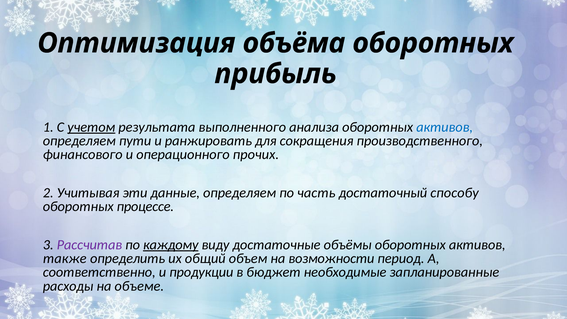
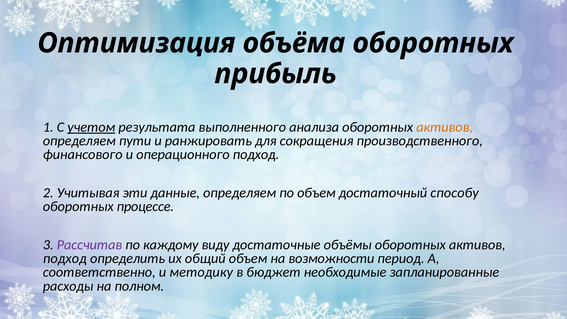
активов at (445, 127) colour: blue -> orange
операционного прочих: прочих -> подход
по часть: часть -> объем
каждому underline: present -> none
также at (65, 258): также -> подход
продукции: продукции -> методику
объеме: объеме -> полном
